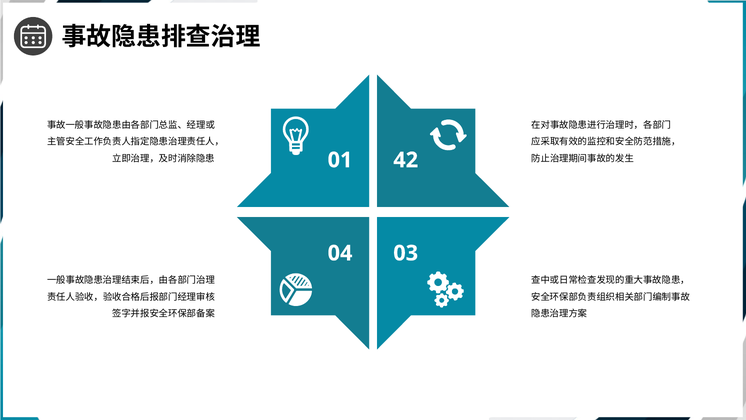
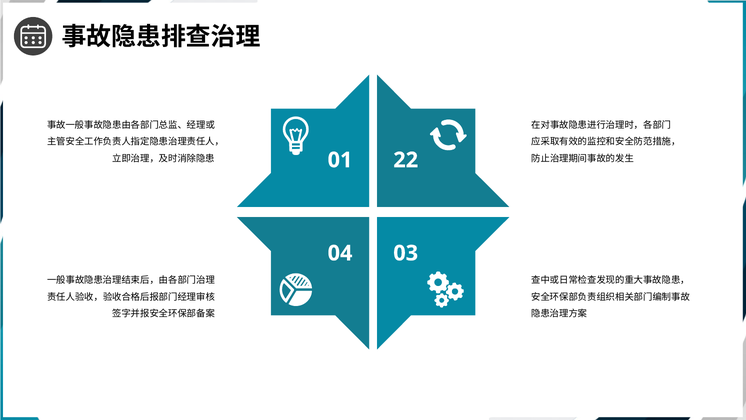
42: 42 -> 22
